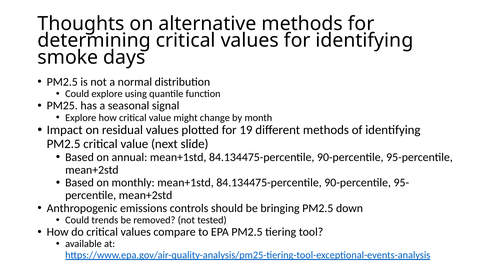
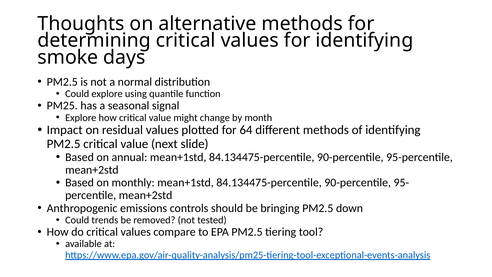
19: 19 -> 64
